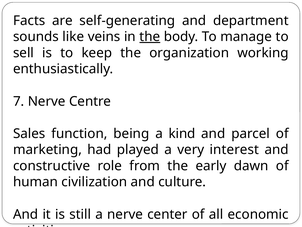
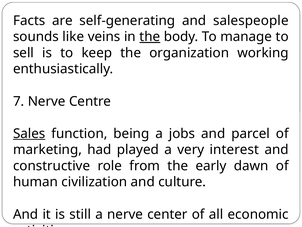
department: department -> salespeople
Sales underline: none -> present
kind: kind -> jobs
